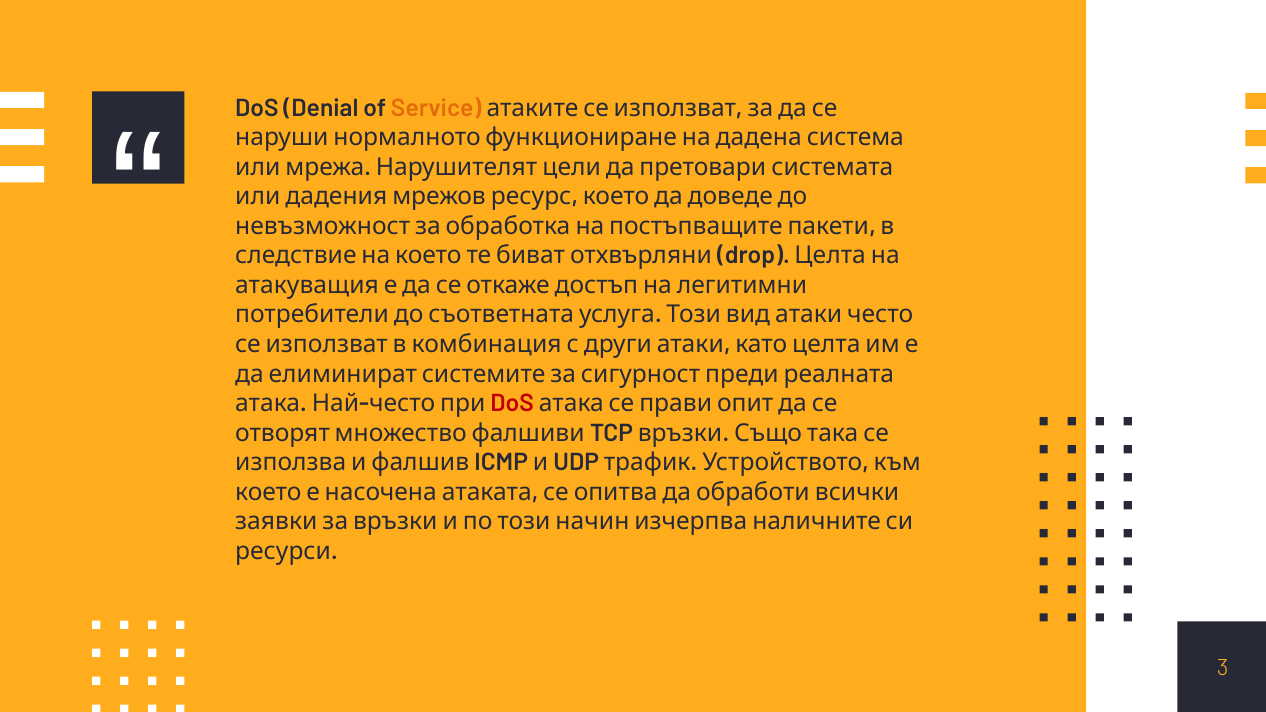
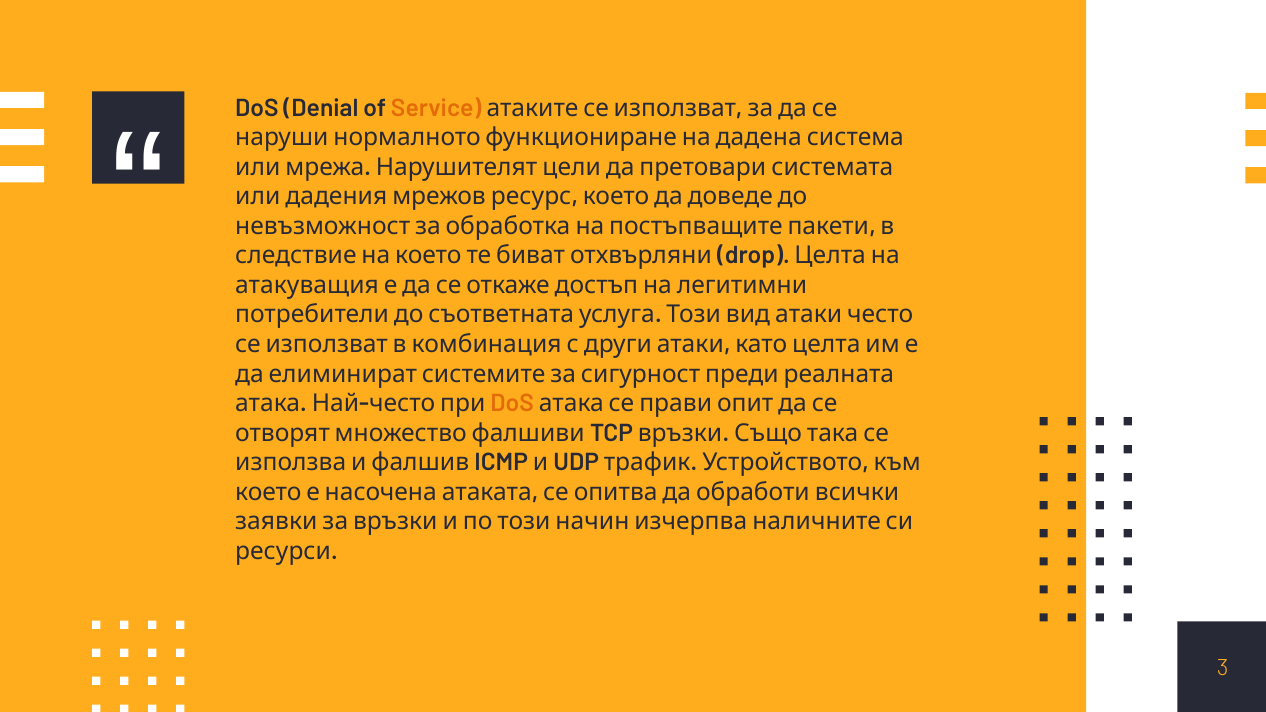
DoS at (512, 404) colour: red -> orange
